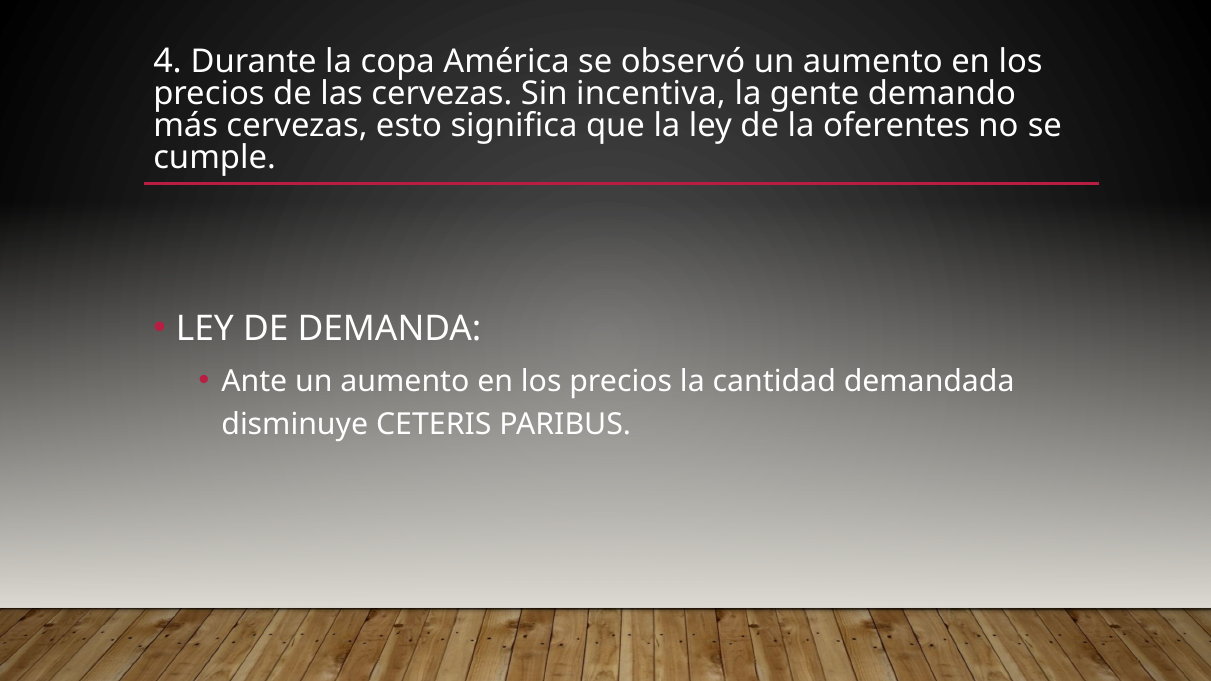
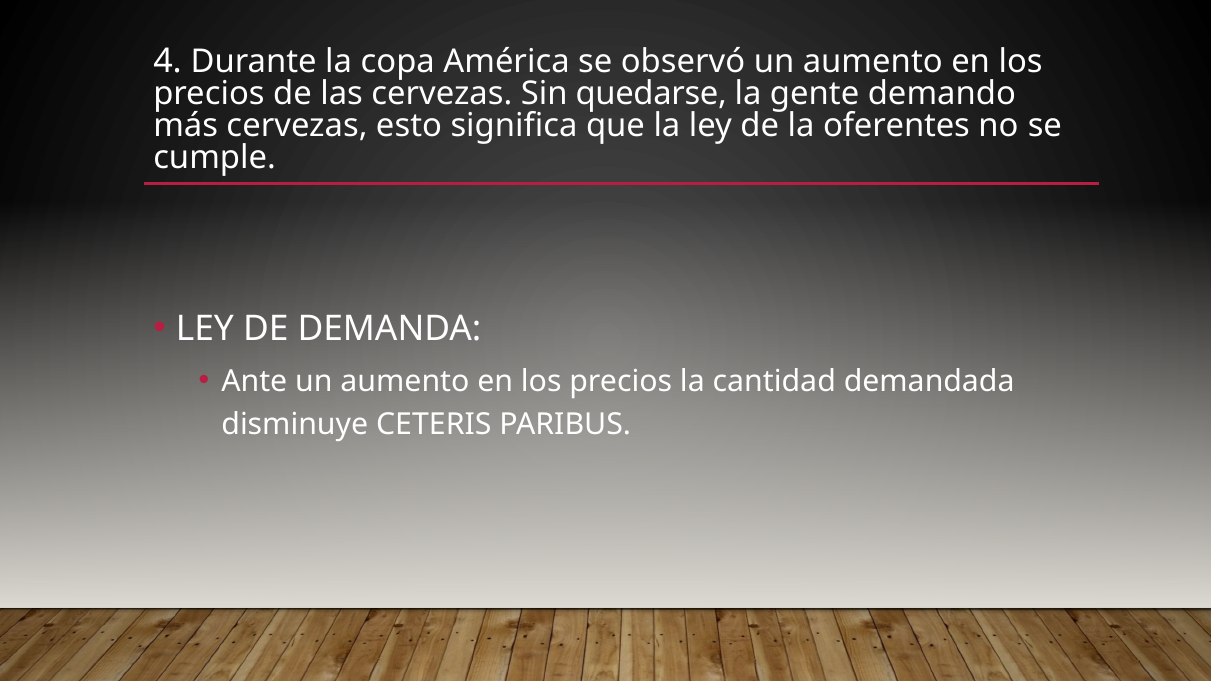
incentiva: incentiva -> quedarse
